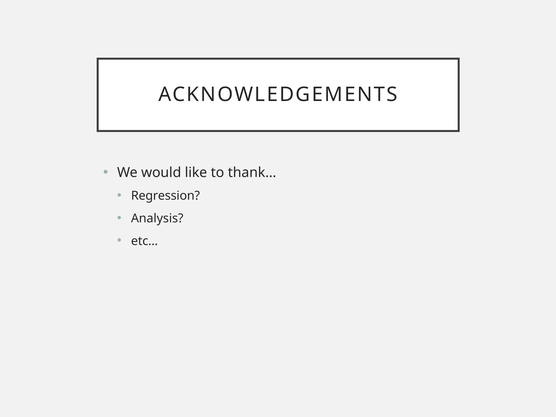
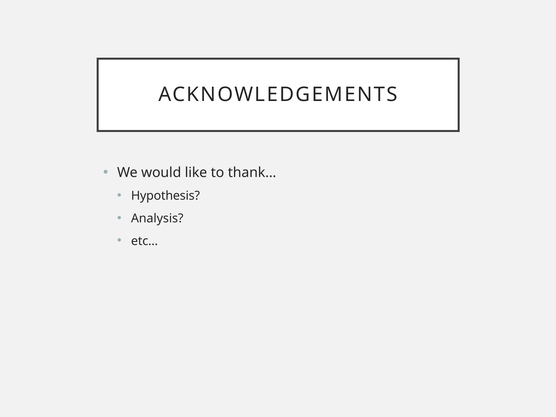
Regression: Regression -> Hypothesis
